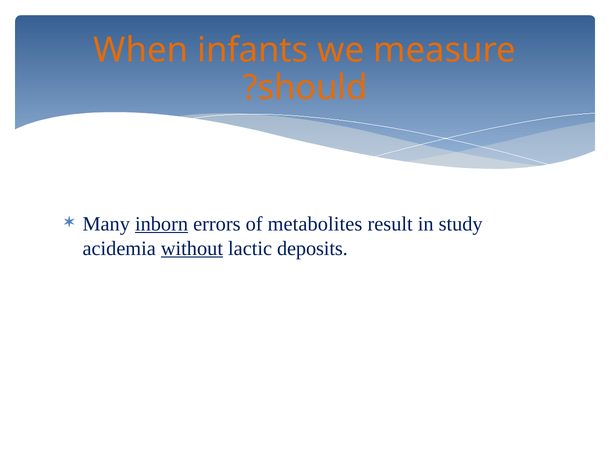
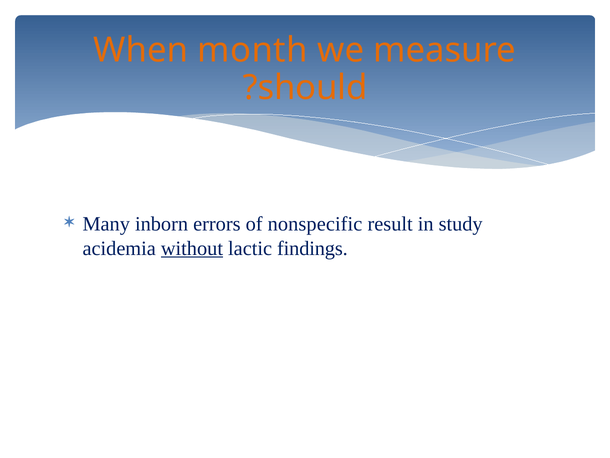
infants: infants -> month
inborn underline: present -> none
metabolites: metabolites -> nonspecific
deposits: deposits -> findings
